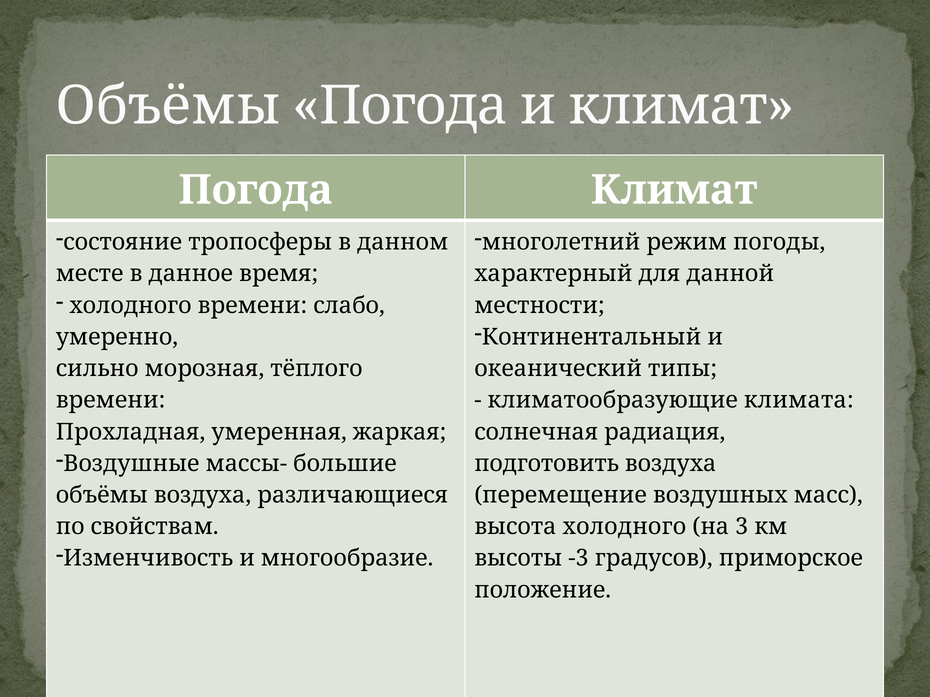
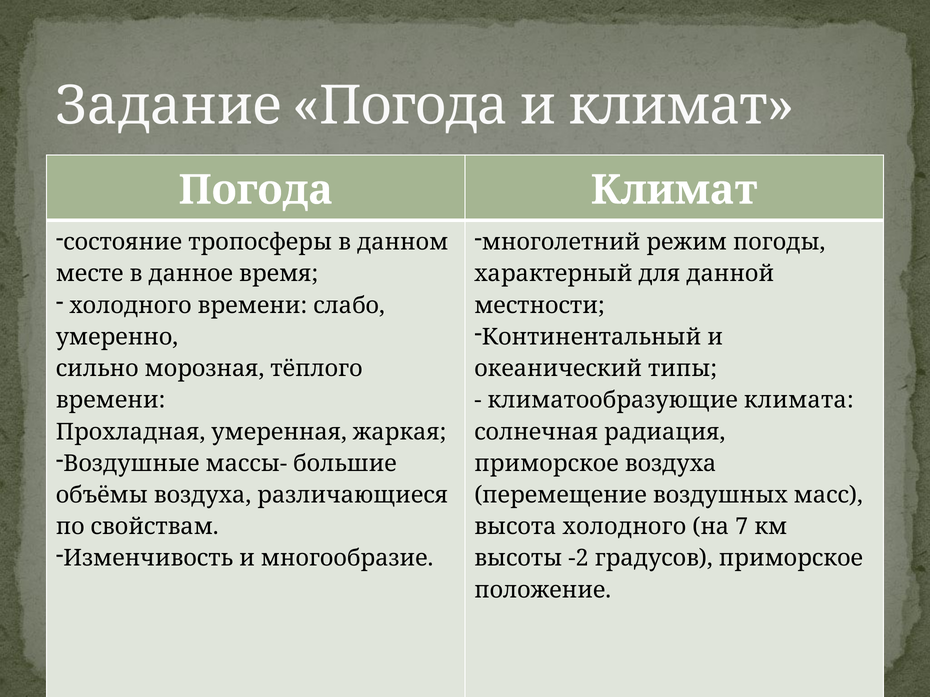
Объёмы at (168, 106): Объёмы -> Задание
подготовить at (547, 464): подготовить -> приморское
3: 3 -> 7
-3: -3 -> -2
